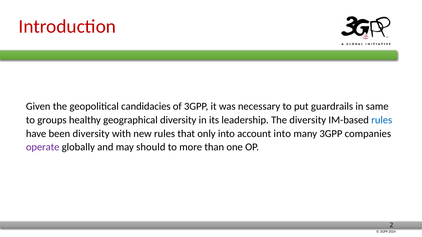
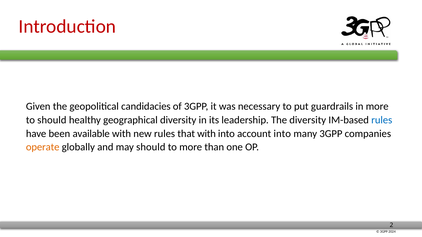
in same: same -> more
to groups: groups -> should
been diversity: diversity -> available
that only: only -> with
operate colour: purple -> orange
